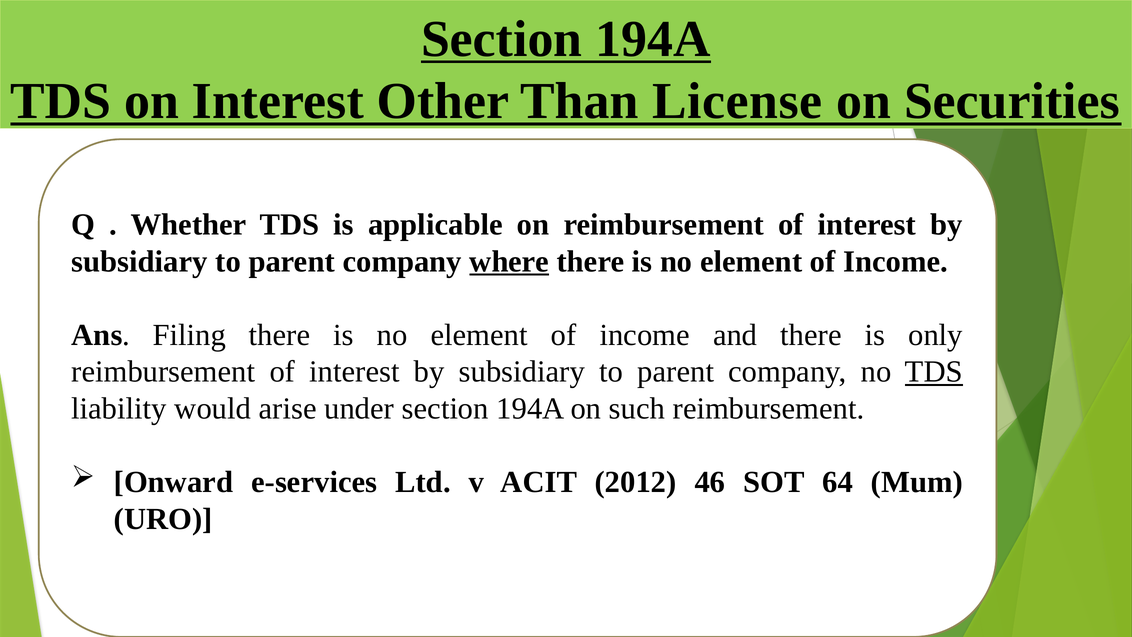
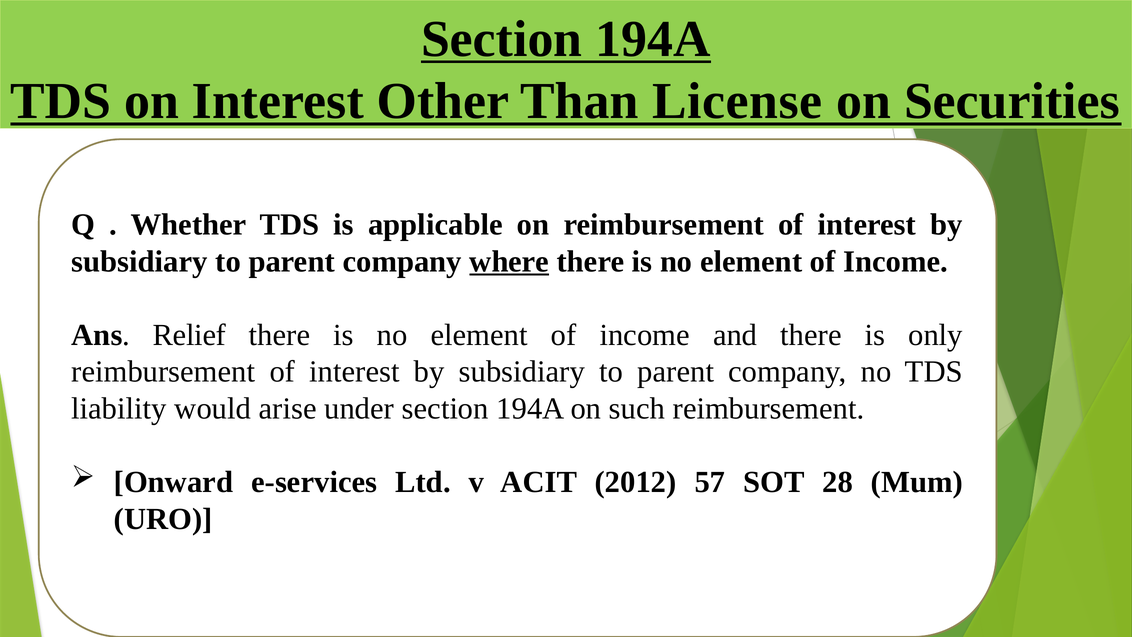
Filing: Filing -> Relief
TDS at (934, 372) underline: present -> none
46: 46 -> 57
64: 64 -> 28
